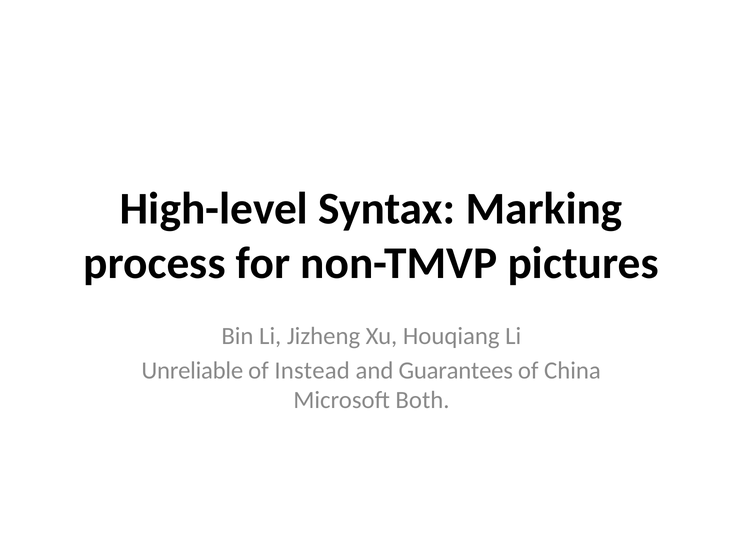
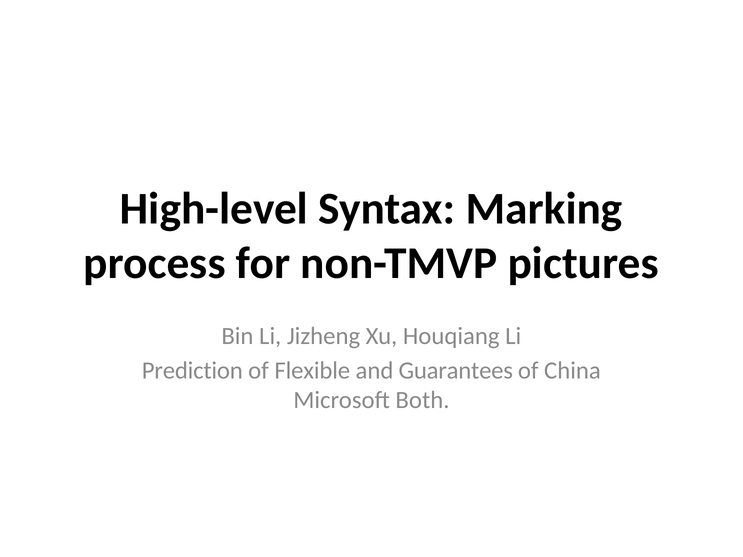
Unreliable: Unreliable -> Prediction
Instead: Instead -> Flexible
